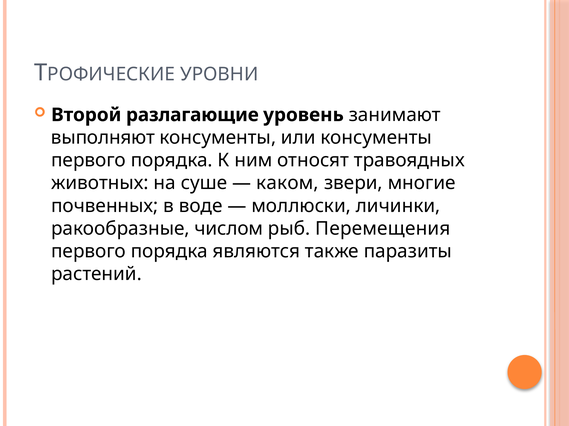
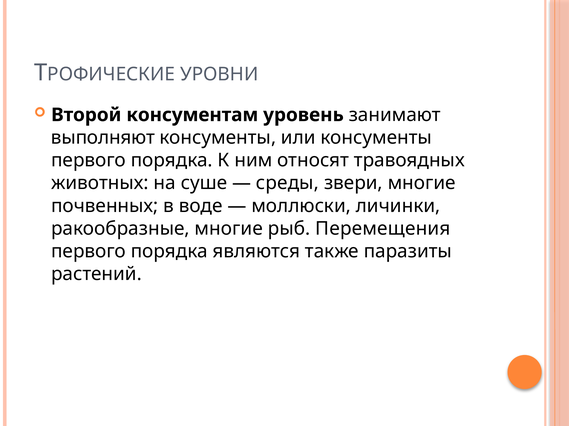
разлагающие: разлагающие -> консументам
каком: каком -> среды
ракообразные числом: числом -> многие
